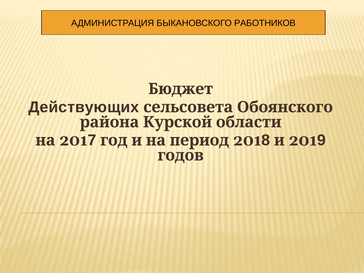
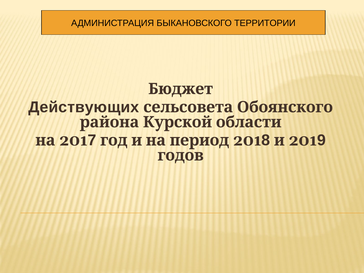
РАБОТНИКОВ: РАБОТНИКОВ -> ТЕРРИТОРИИ
